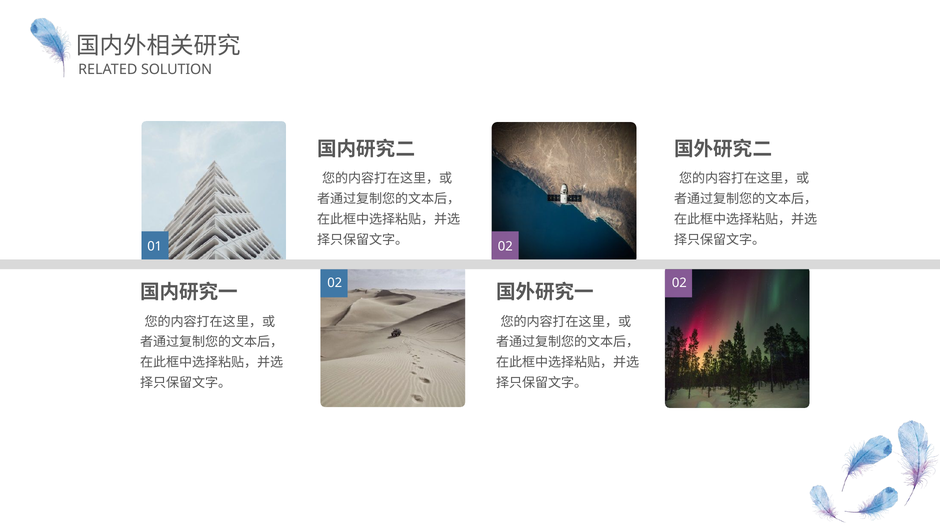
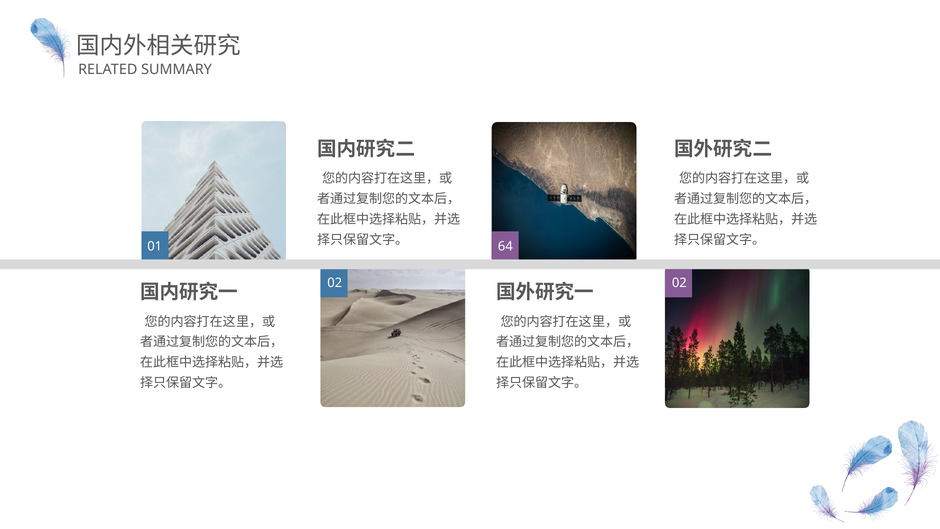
SOLUTION: SOLUTION -> SUMMARY
01 02: 02 -> 64
